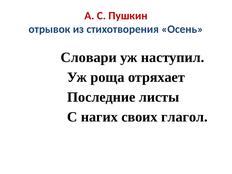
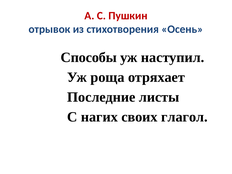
Словари: Словари -> Способы
